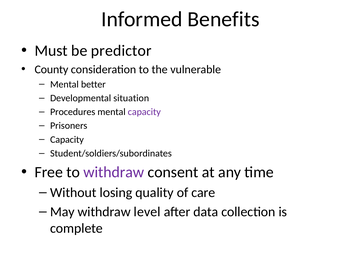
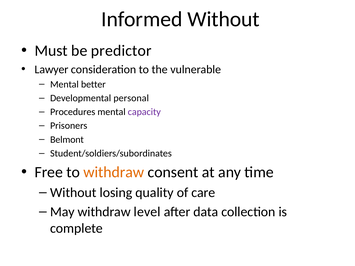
Informed Benefits: Benefits -> Without
County: County -> Lawyer
situation: situation -> personal
Capacity at (67, 140): Capacity -> Belmont
withdraw at (114, 172) colour: purple -> orange
